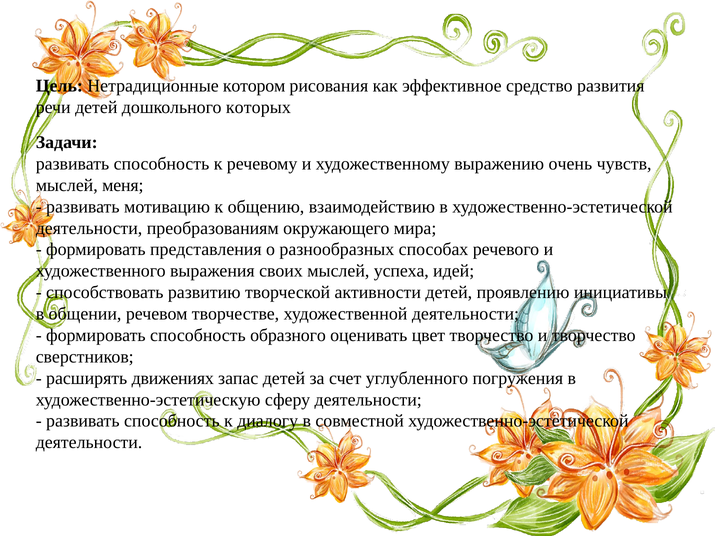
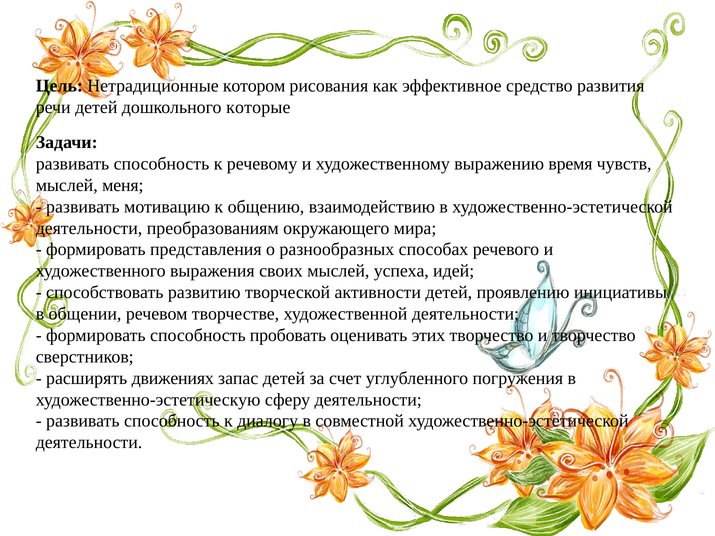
которых: которых -> которые
очень: очень -> время
образного: образного -> пробовать
цвет: цвет -> этих
